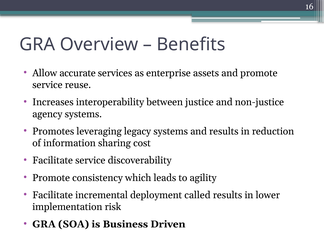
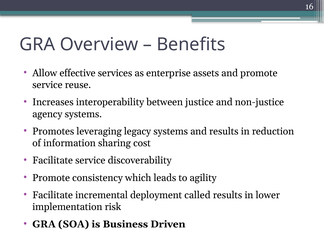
accurate: accurate -> effective
